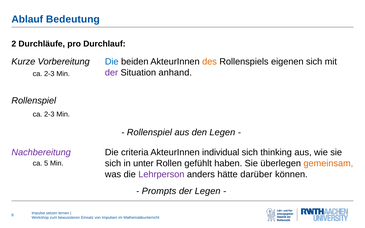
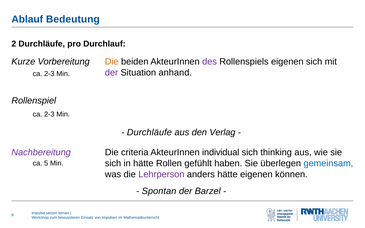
Die at (112, 62) colour: blue -> orange
des colour: orange -> purple
Rollenspiel at (149, 132): Rollenspiel -> Durchläufe
den Legen: Legen -> Verlag
in unter: unter -> hätte
gemeinsam colour: orange -> blue
hätte darüber: darüber -> eigenen
Prompts: Prompts -> Spontan
der Legen: Legen -> Barzel
